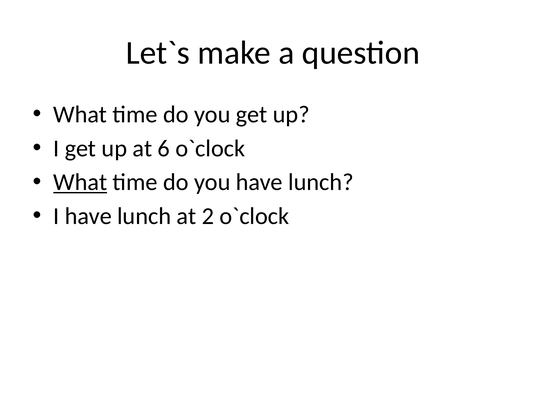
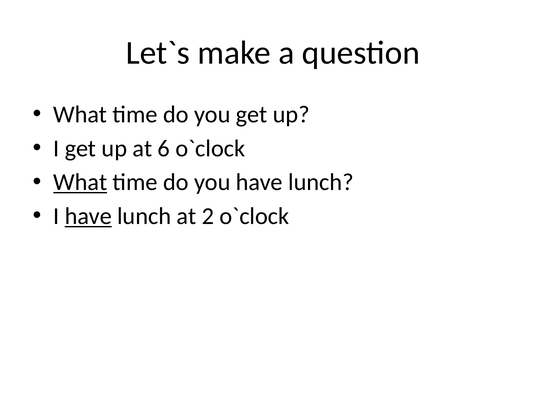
have at (88, 216) underline: none -> present
